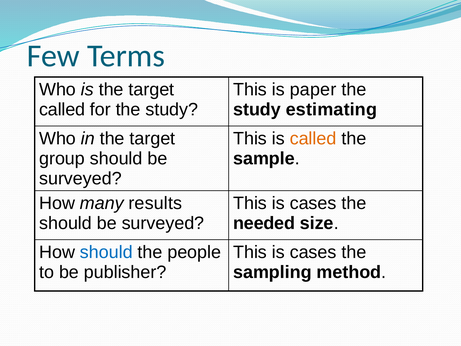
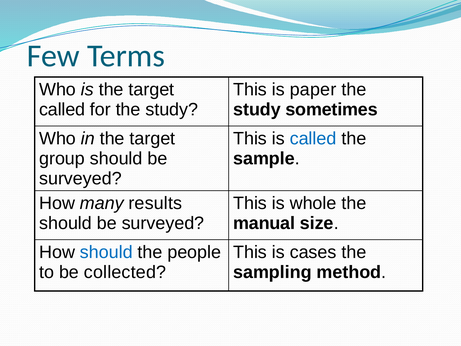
estimating: estimating -> sometimes
called at (313, 138) colour: orange -> blue
cases at (313, 203): cases -> whole
needed: needed -> manual
publisher: publisher -> collected
